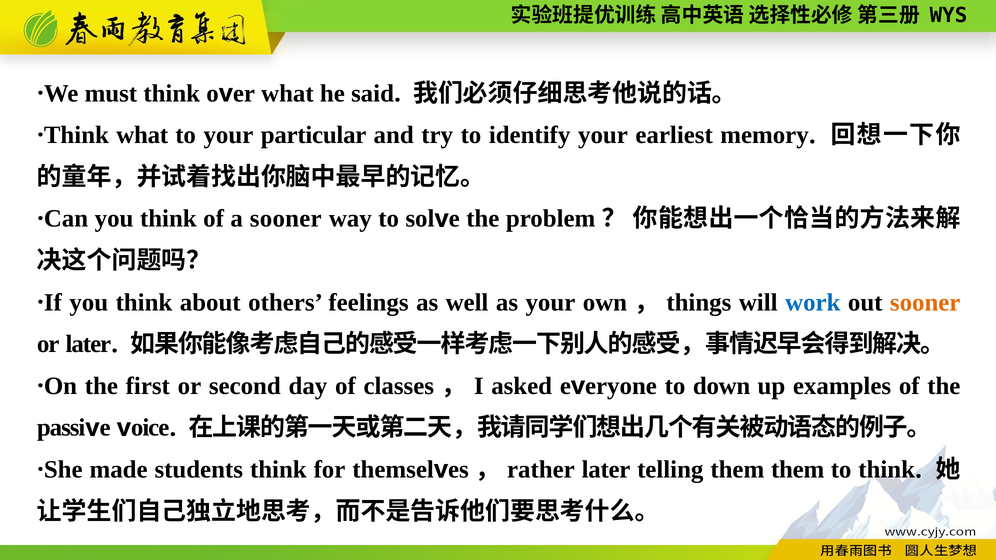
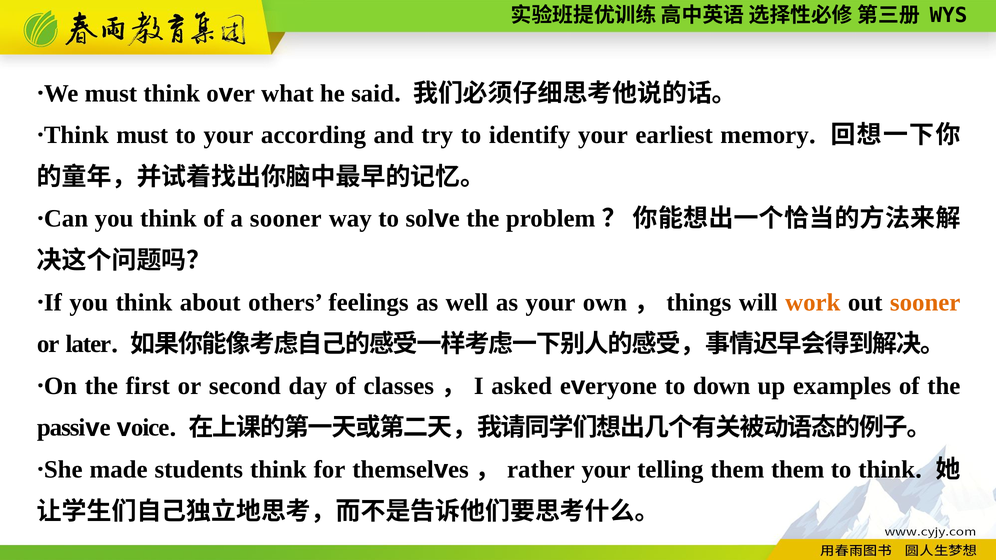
Think what: what -> must
particular: particular -> according
work colour: blue -> orange
later at (606, 470): later -> your
